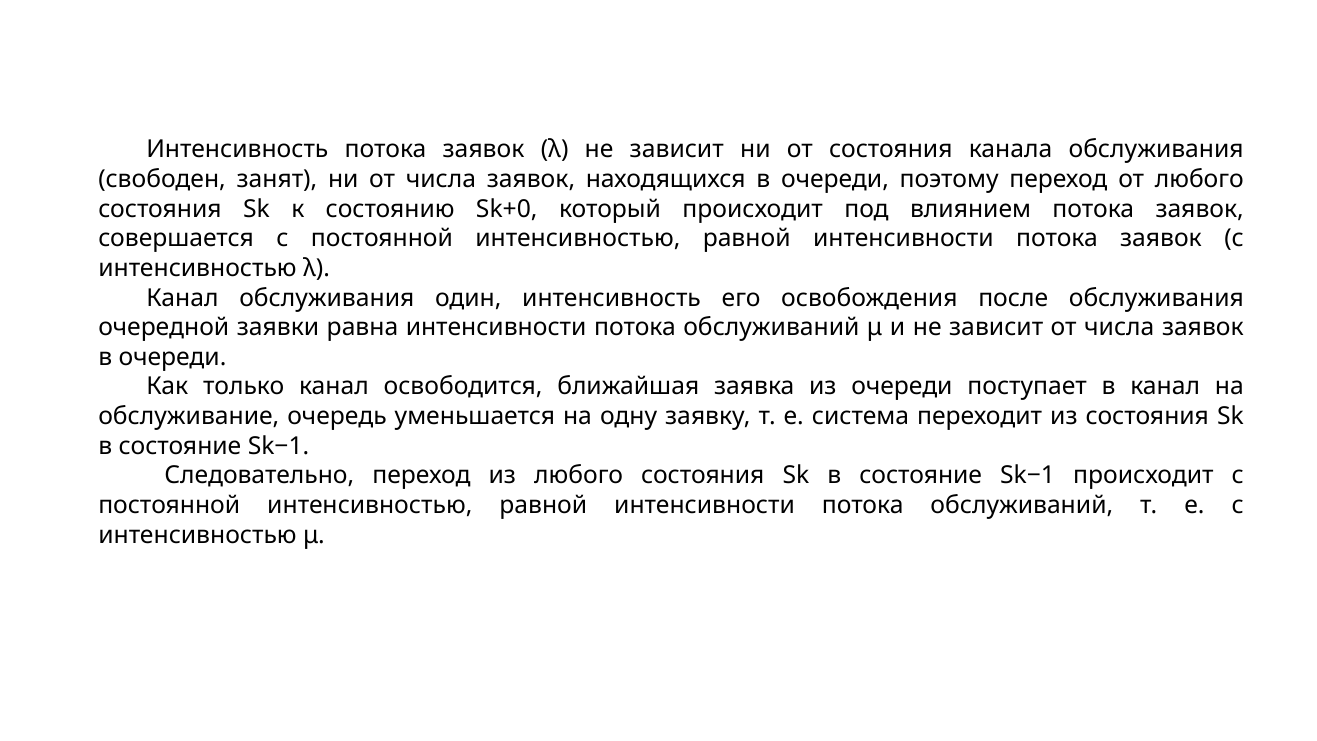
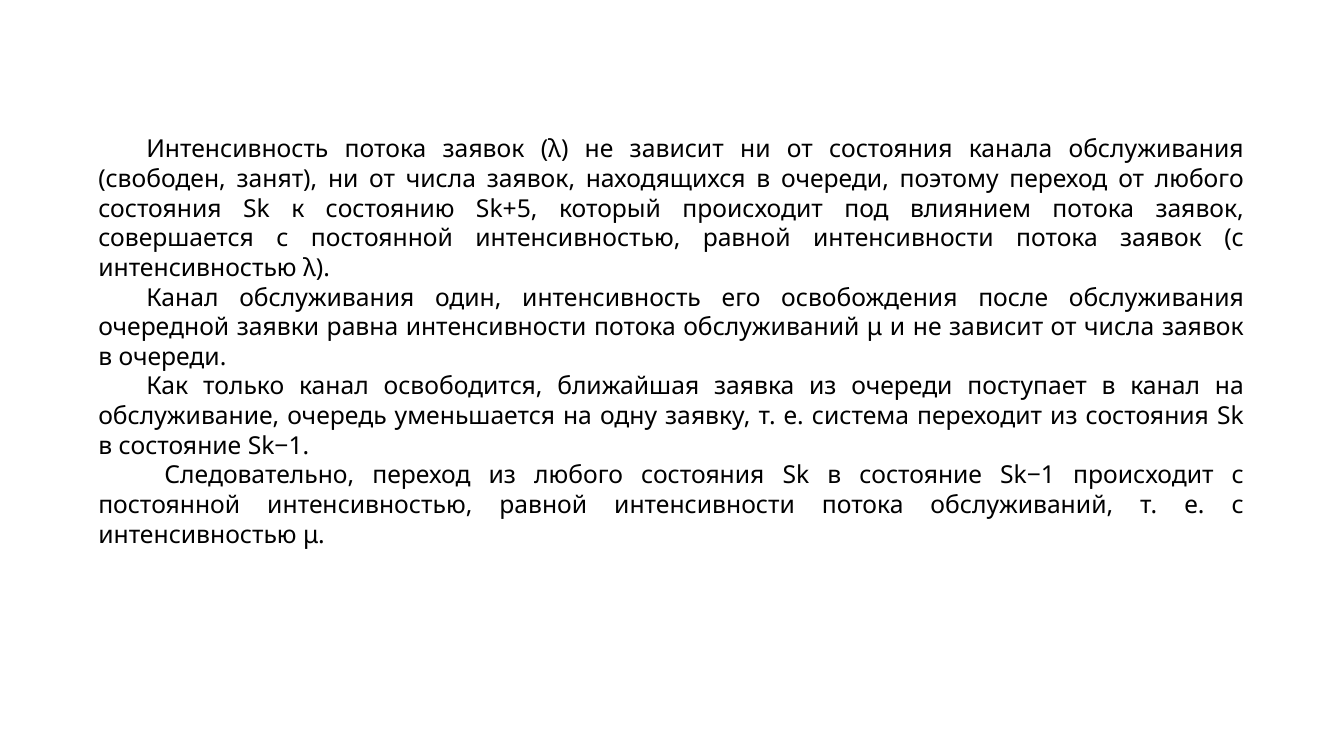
Sk+0: Sk+0 -> Sk+5
